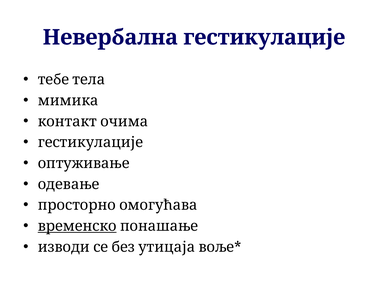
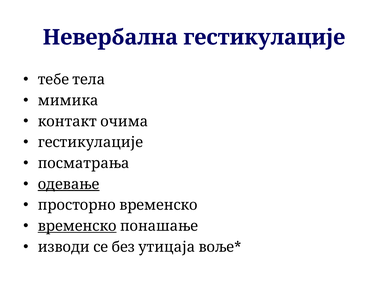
оптуживање: оптуживање -> посматрања
одевање underline: none -> present
просторно омогућава: омогућава -> временско
